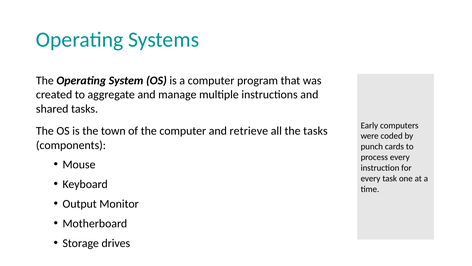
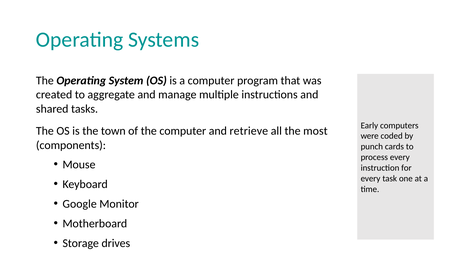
the tasks: tasks -> most
Output: Output -> Google
